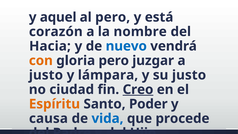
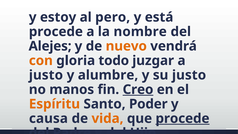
aquel: aquel -> estoy
corazón at (56, 32): corazón -> procede
Hacia: Hacia -> Alejes
nuevo colour: blue -> orange
gloria pero: pero -> todo
lámpara: lámpara -> alumbre
ciudad: ciudad -> manos
vida colour: blue -> orange
procede at (183, 118) underline: none -> present
